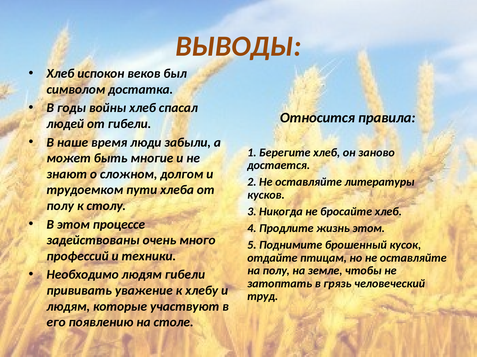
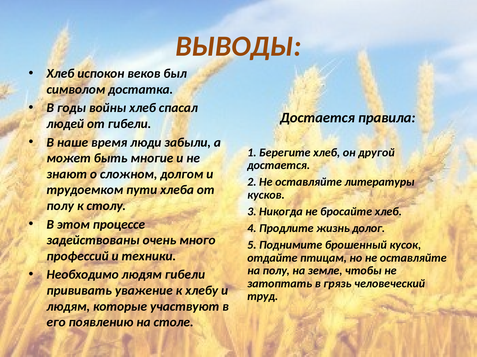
Относится at (318, 118): Относится -> Достается
заново: заново -> другой
жизнь этом: этом -> долог
